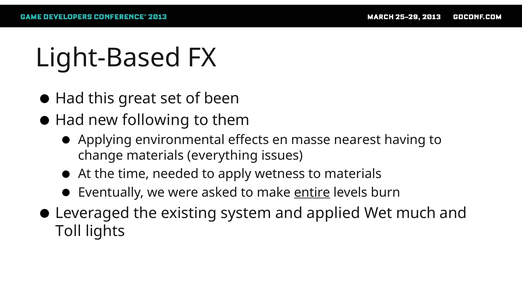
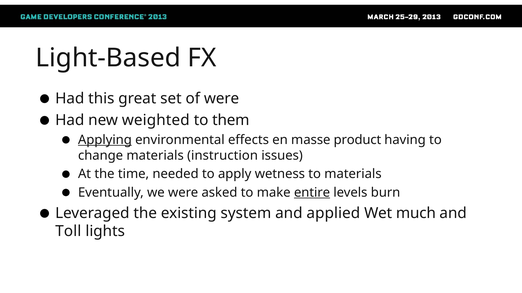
of been: been -> were
following: following -> weighted
Applying underline: none -> present
nearest: nearest -> product
everything: everything -> instruction
